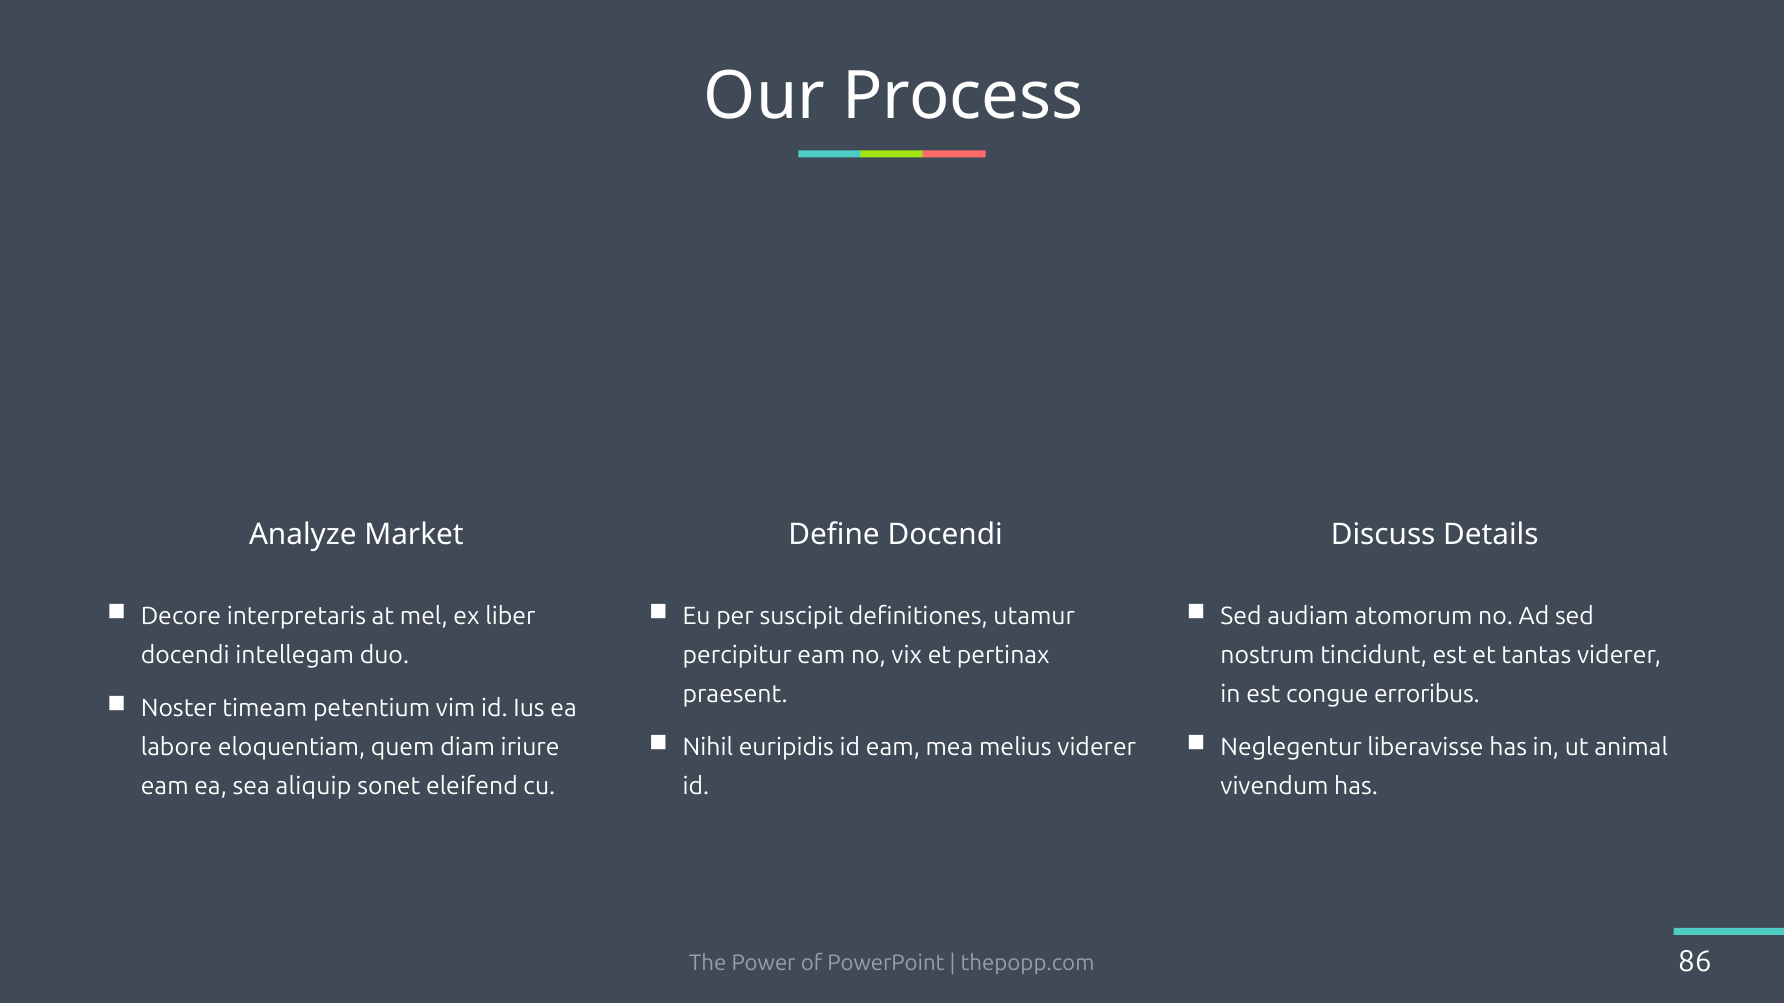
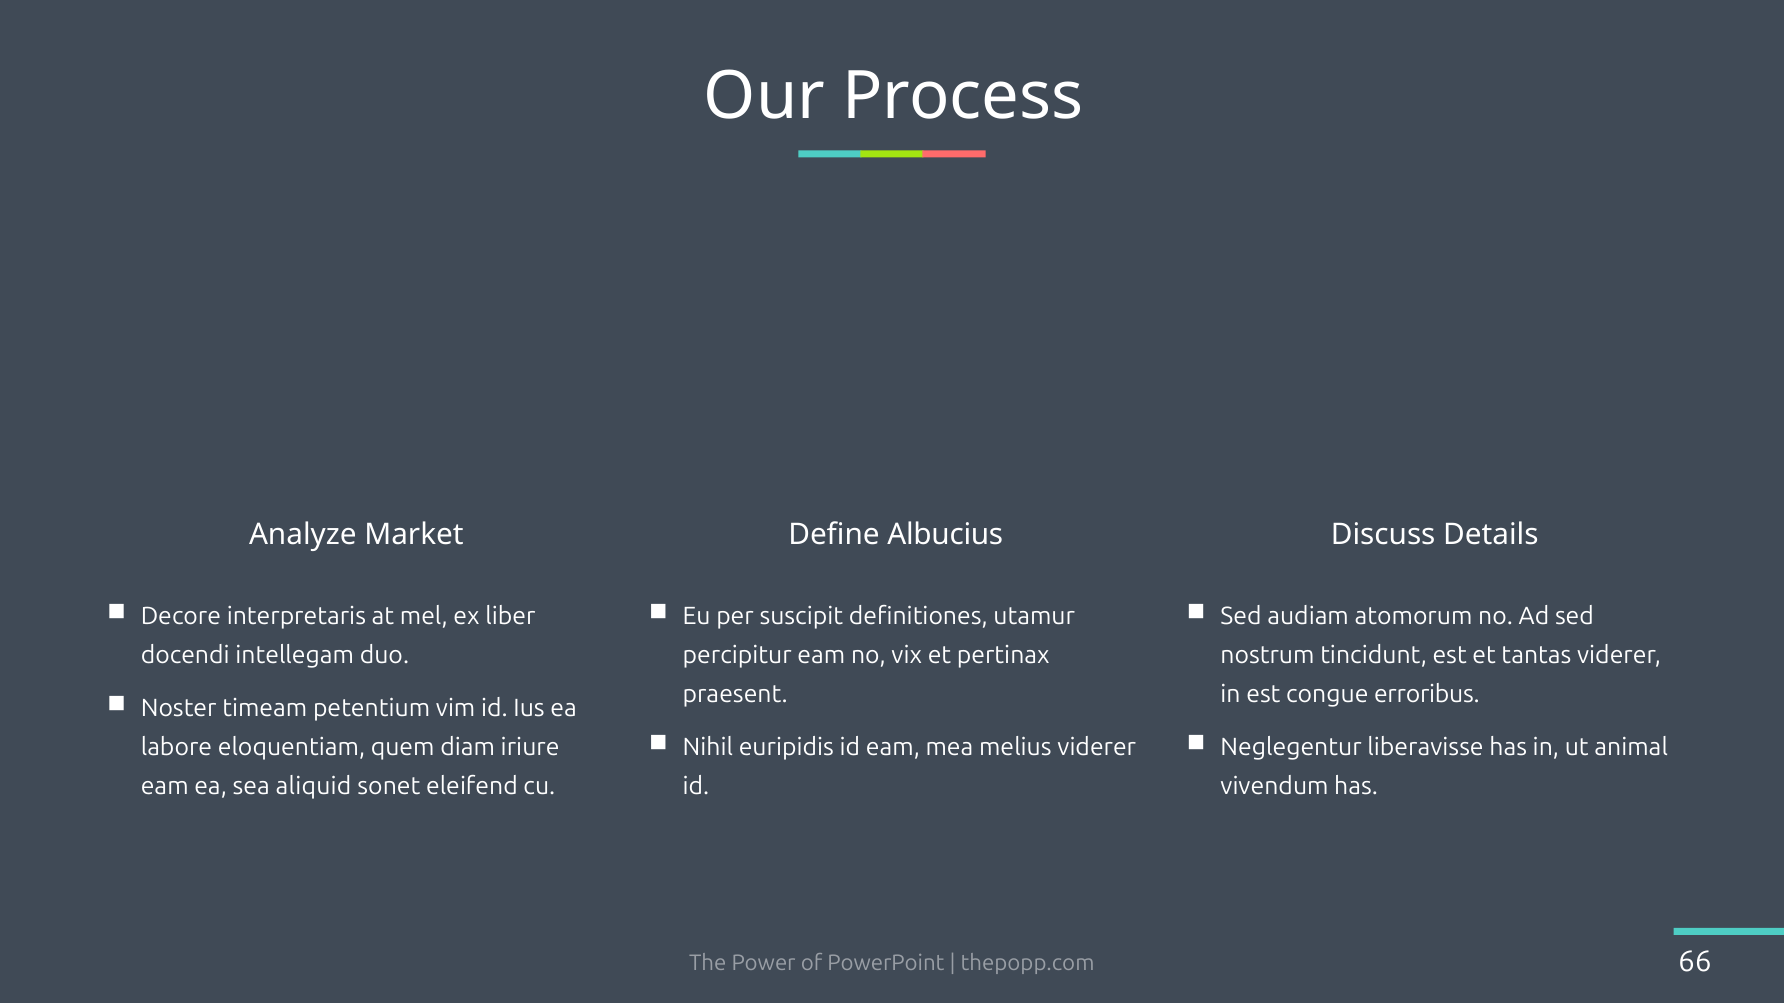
Define Docendi: Docendi -> Albucius
aliquip: aliquip -> aliquid
86: 86 -> 66
